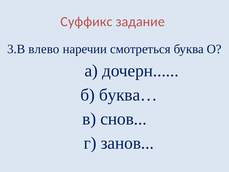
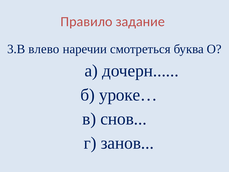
Суффикс: Суффикс -> Правило
буква…: буква… -> уроке…
